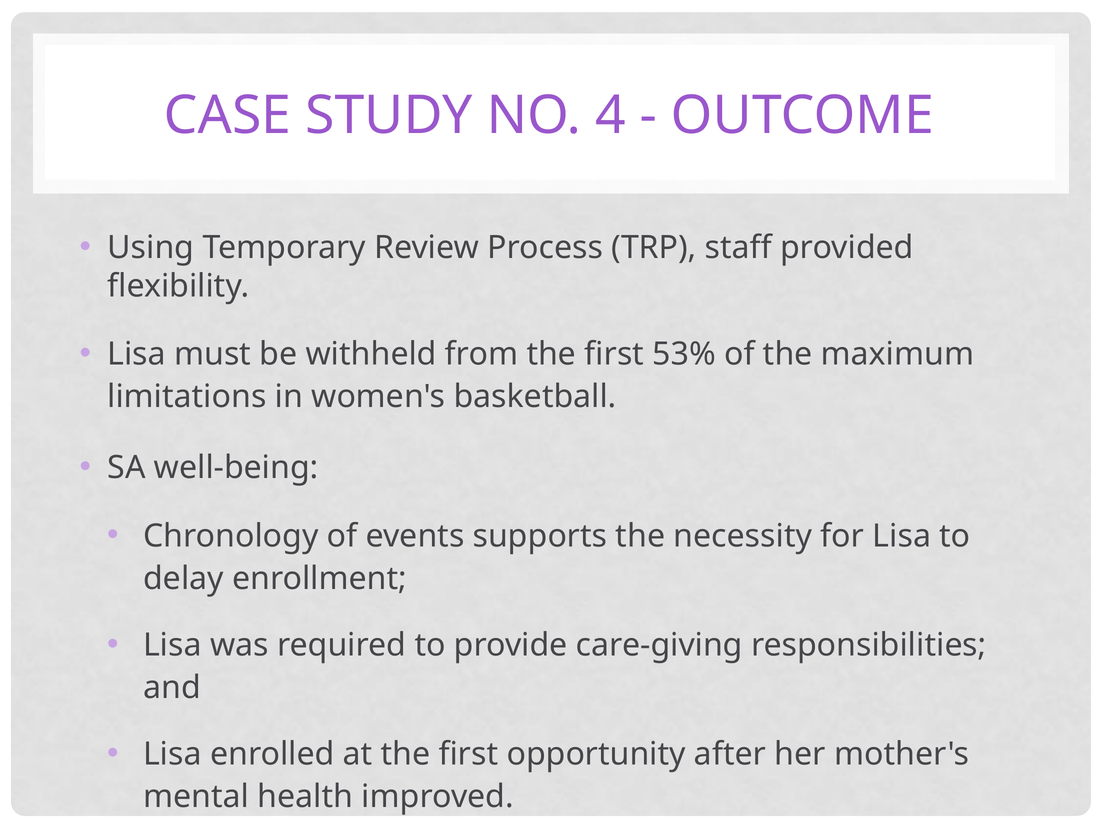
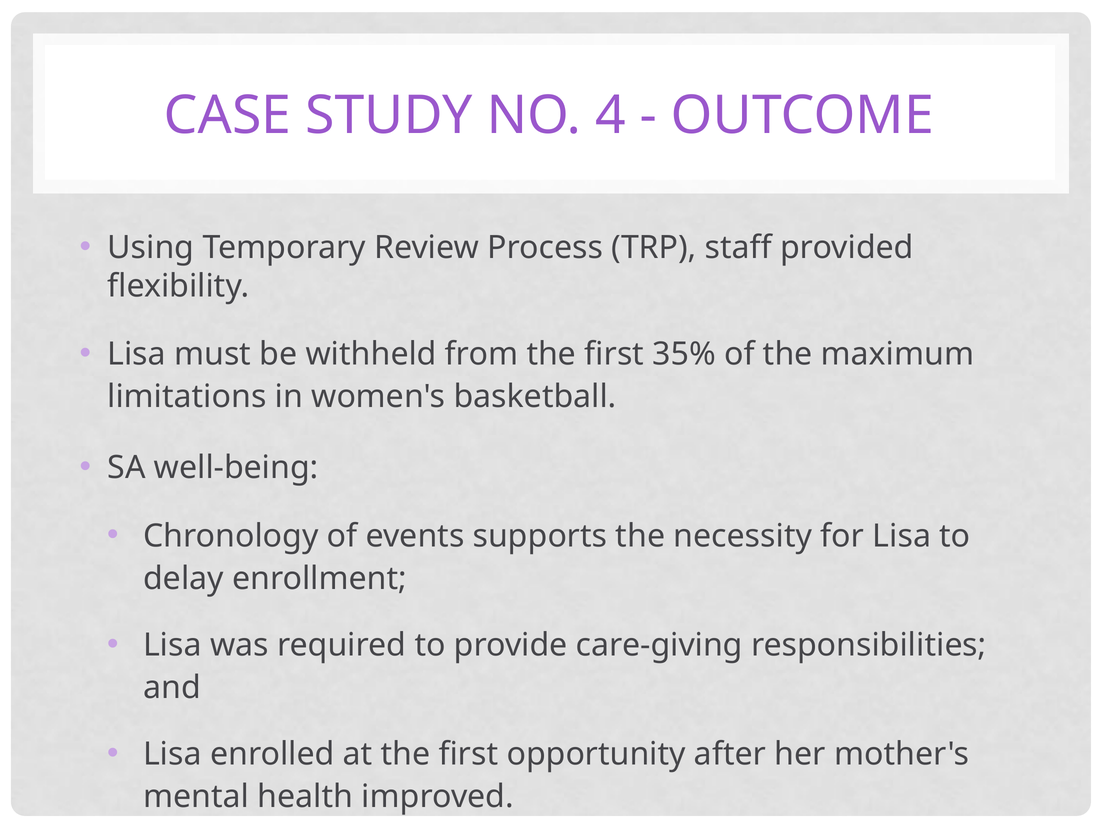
53%: 53% -> 35%
